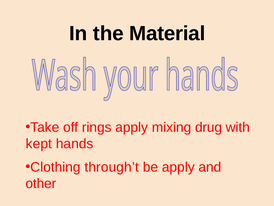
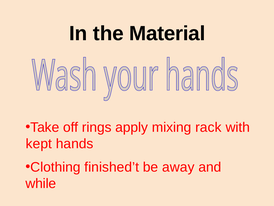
drug: drug -> rack
through’t: through’t -> finished’t
be apply: apply -> away
other: other -> while
